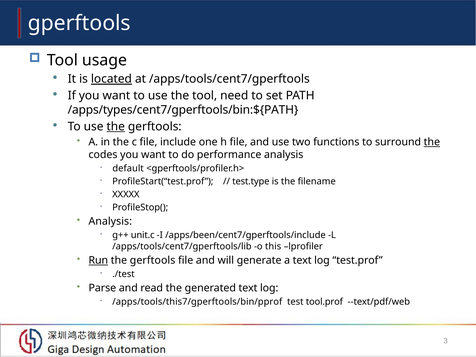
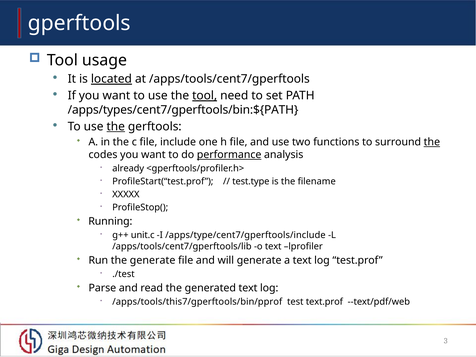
tool at (205, 96) underline: none -> present
performance underline: none -> present
default: default -> already
Analysis at (110, 222): Analysis -> Running
/apps/been/cent7/gperftools/include: /apps/been/cent7/gperftools/include -> /apps/type/cent7/gperftools/include
o this: this -> text
Run underline: present -> none
gerftools at (153, 260): gerftools -> generate
tool.prof: tool.prof -> text.prof
